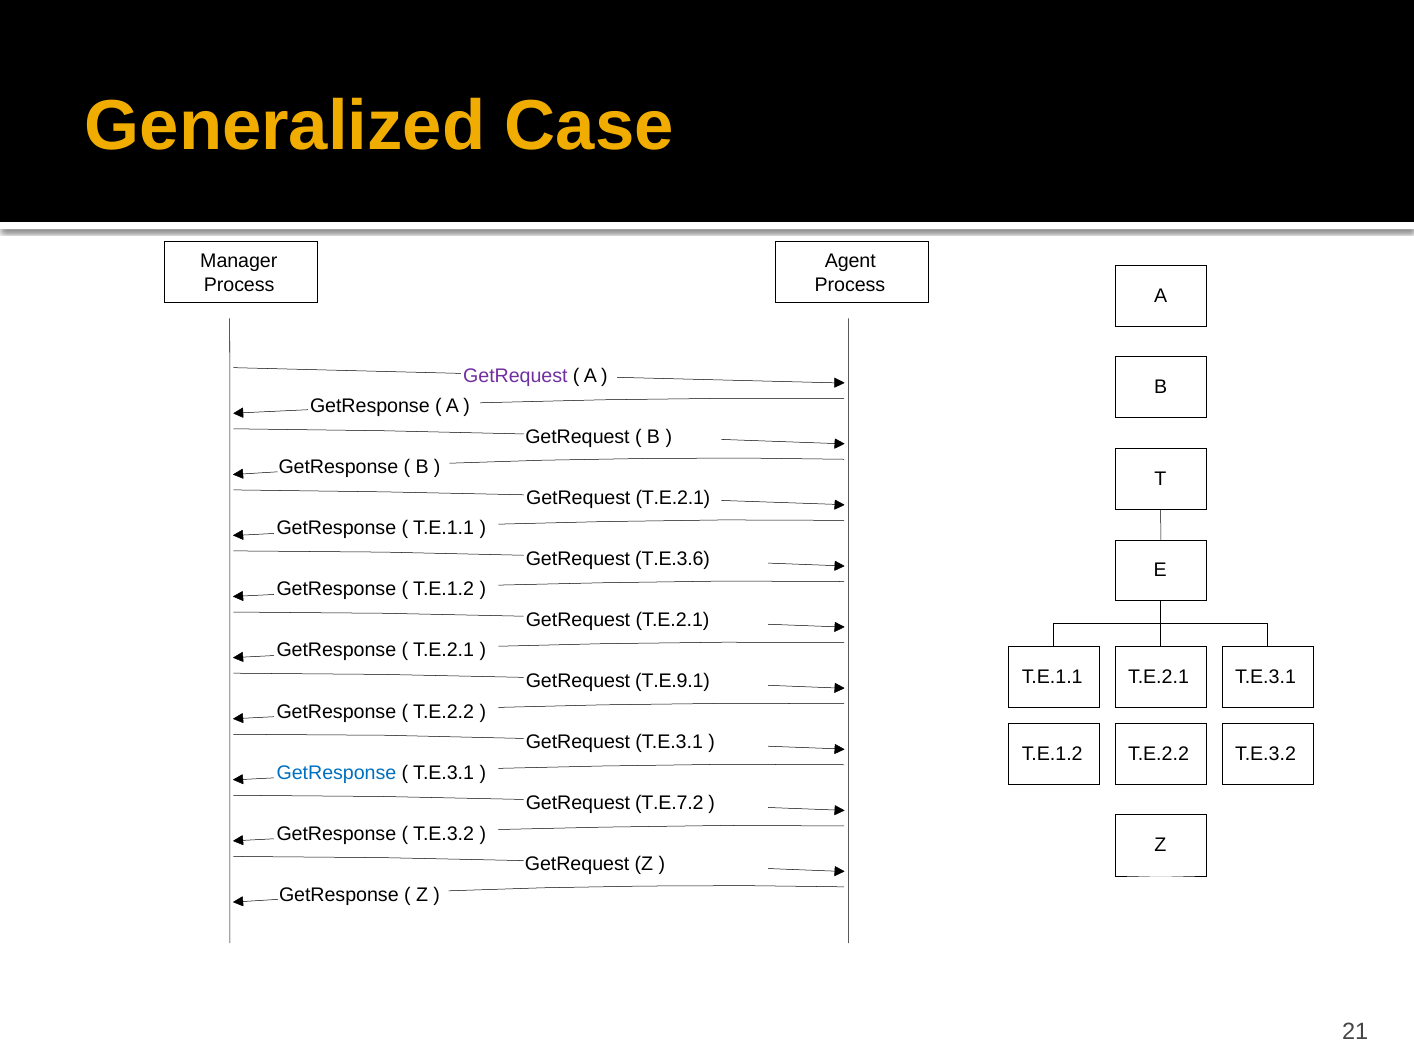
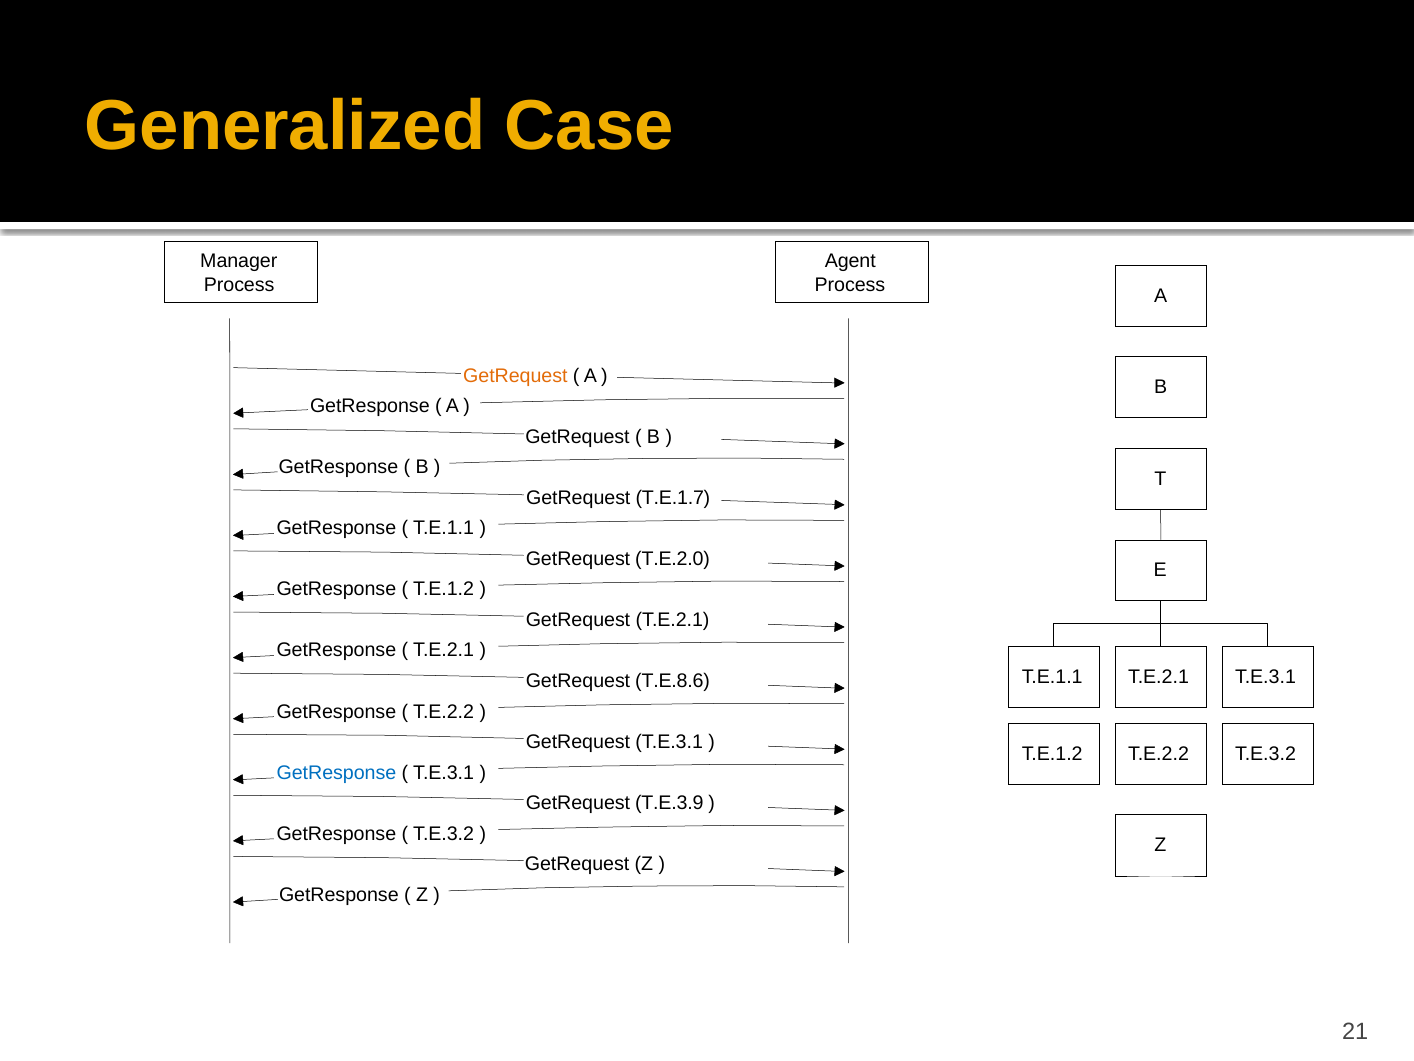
GetRequest at (515, 375) colour: purple -> orange
T.E.2.1 at (673, 497): T.E.2.1 -> T.E.1.7
T.E.3.6: T.E.3.6 -> T.E.2.0
T.E.9.1: T.E.9.1 -> T.E.8.6
T.E.7.2: T.E.7.2 -> T.E.3.9
